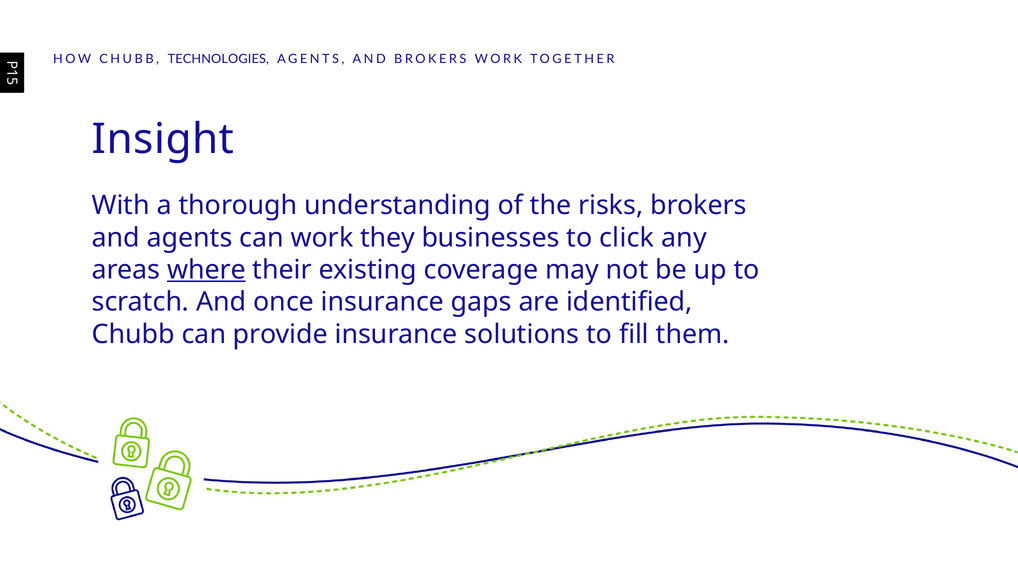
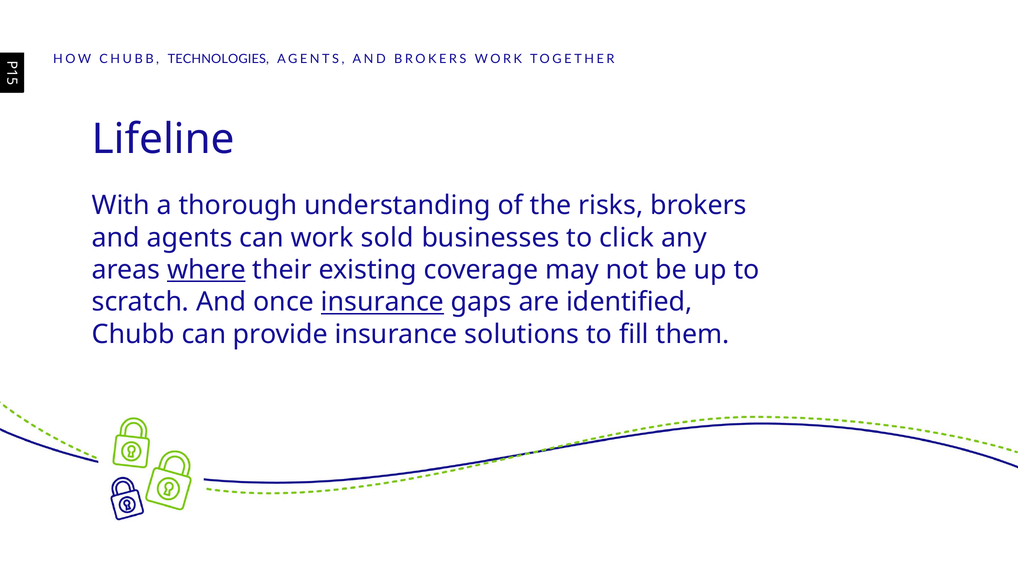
Insight: Insight -> Lifeline
they: they -> sold
insurance at (382, 302) underline: none -> present
